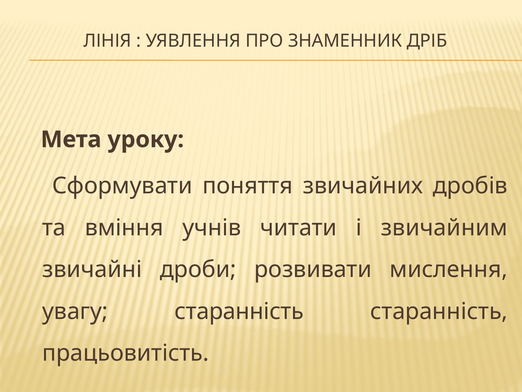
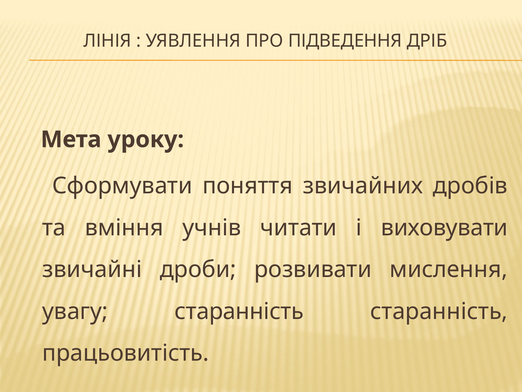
ЗНАМЕННИК: ЗНАМЕННИК -> ПІДВЕДЕННЯ
звичайним: звичайним -> виховувати
